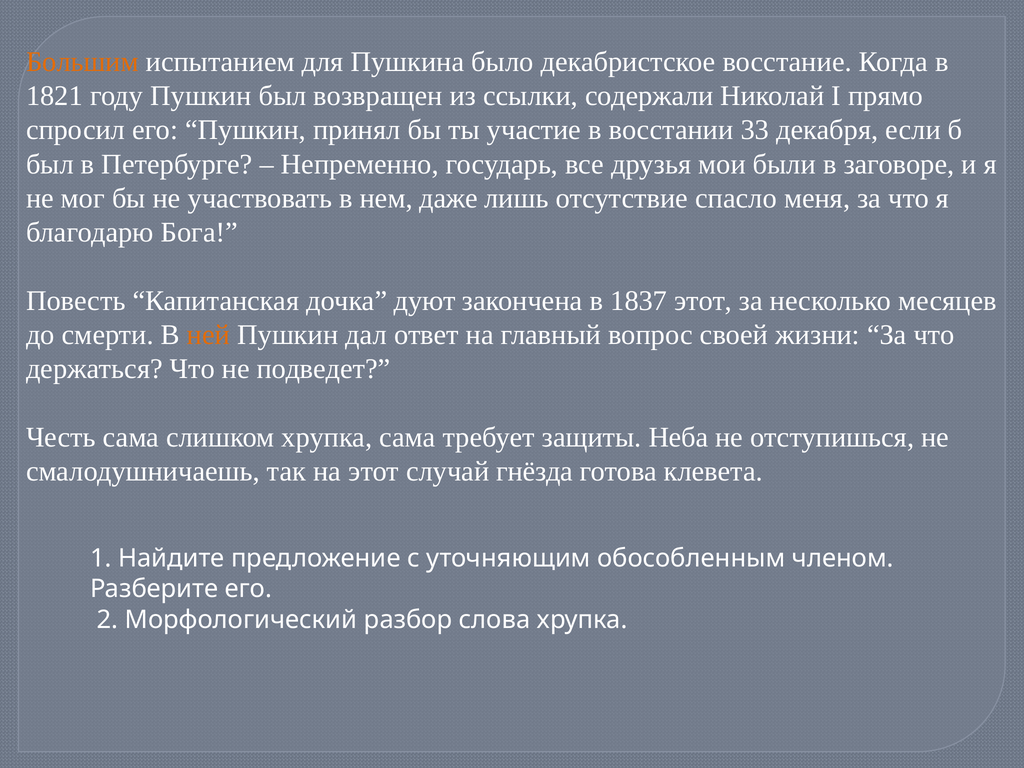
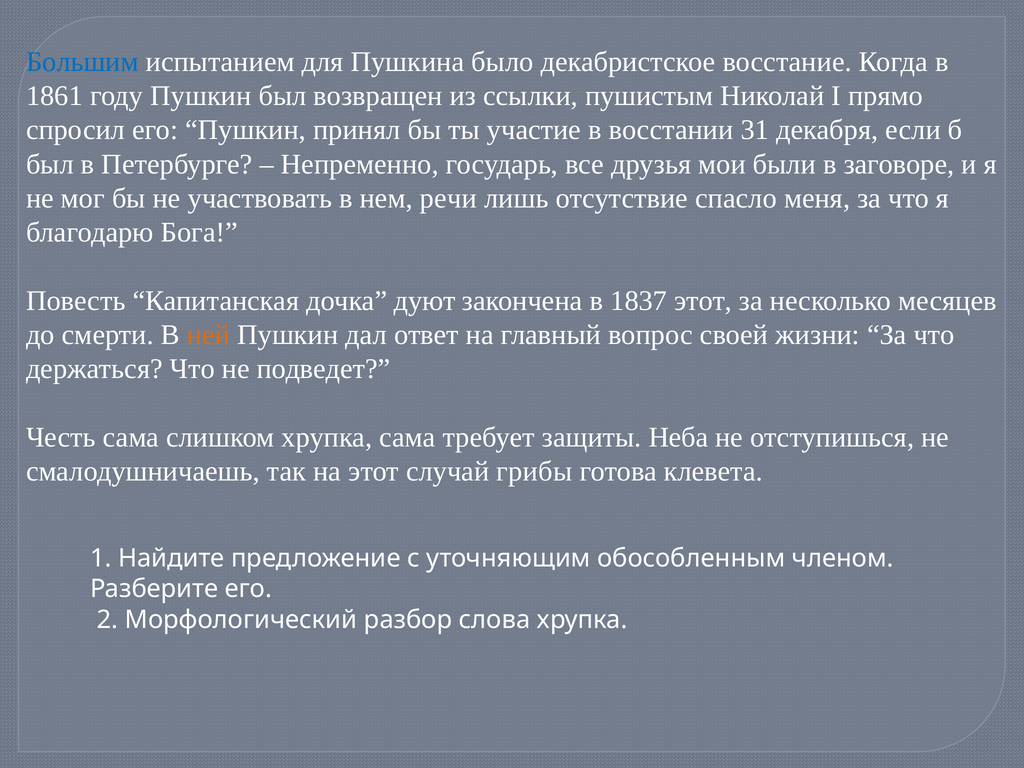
Большим colour: orange -> blue
1821: 1821 -> 1861
содержали: содержали -> пушистым
33: 33 -> 31
даже: даже -> речи
гнёзда: гнёзда -> грибы
